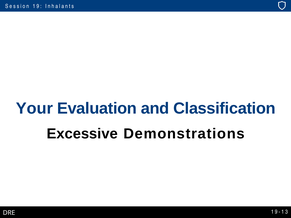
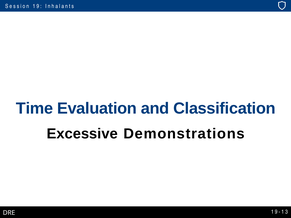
Your: Your -> Time
